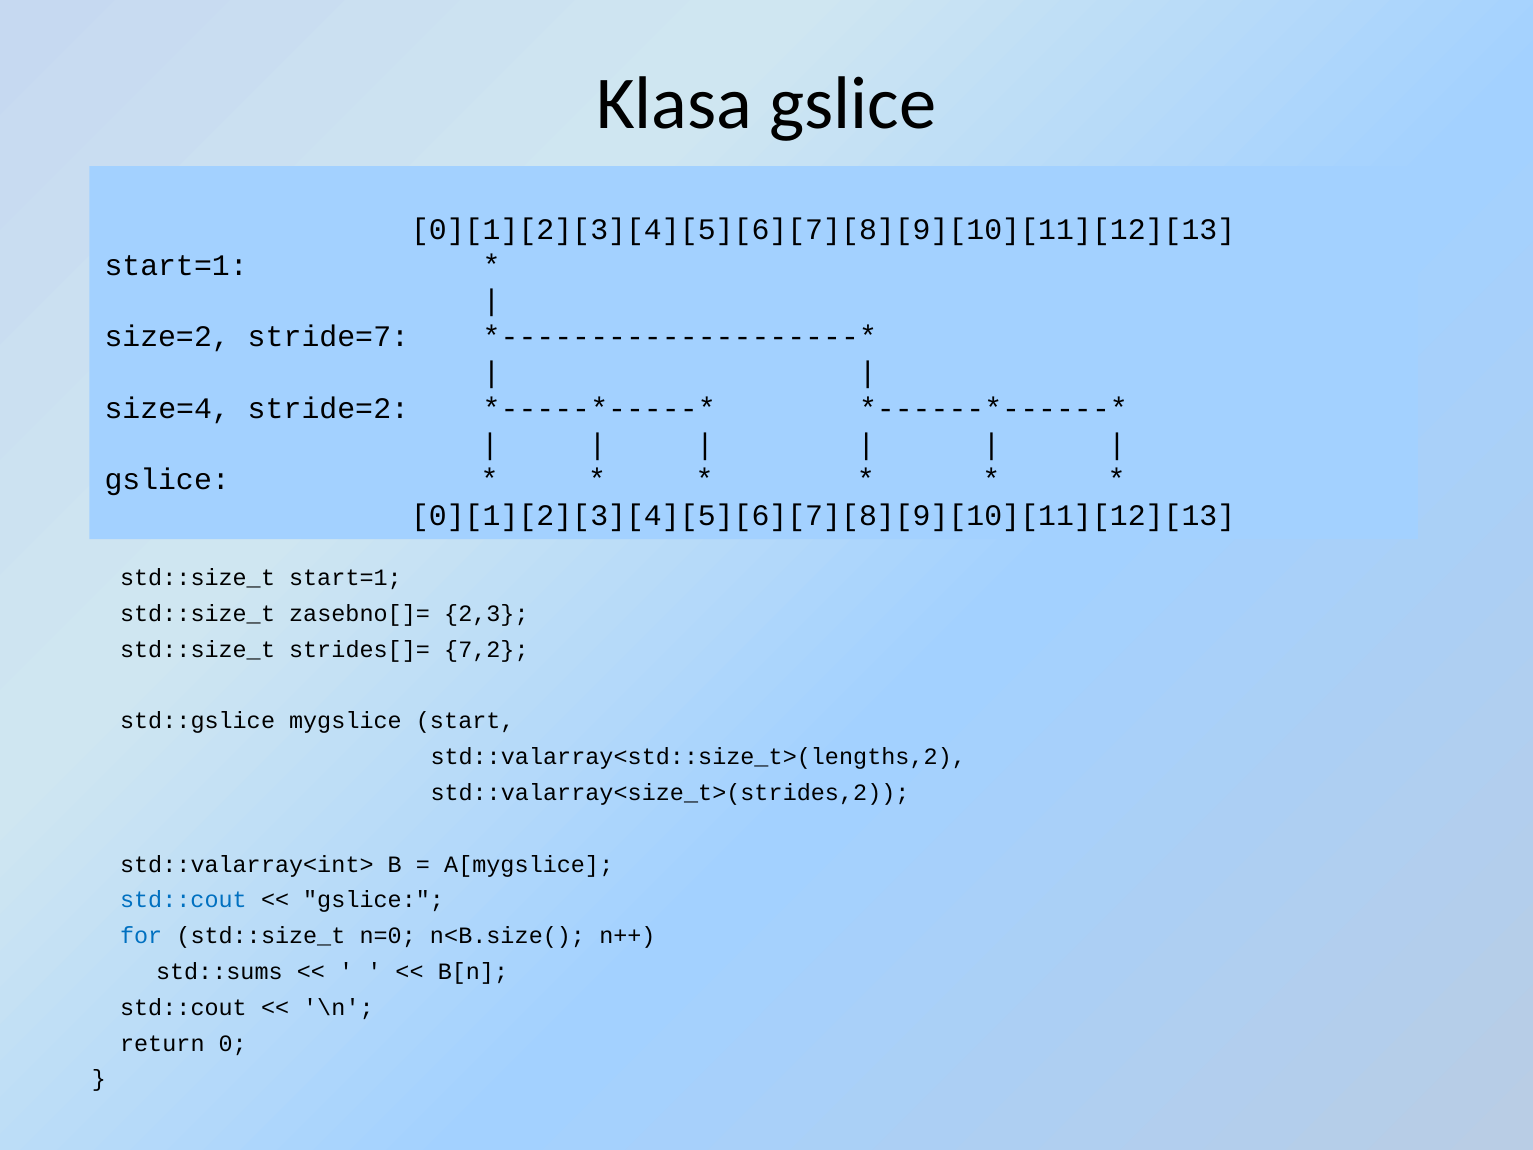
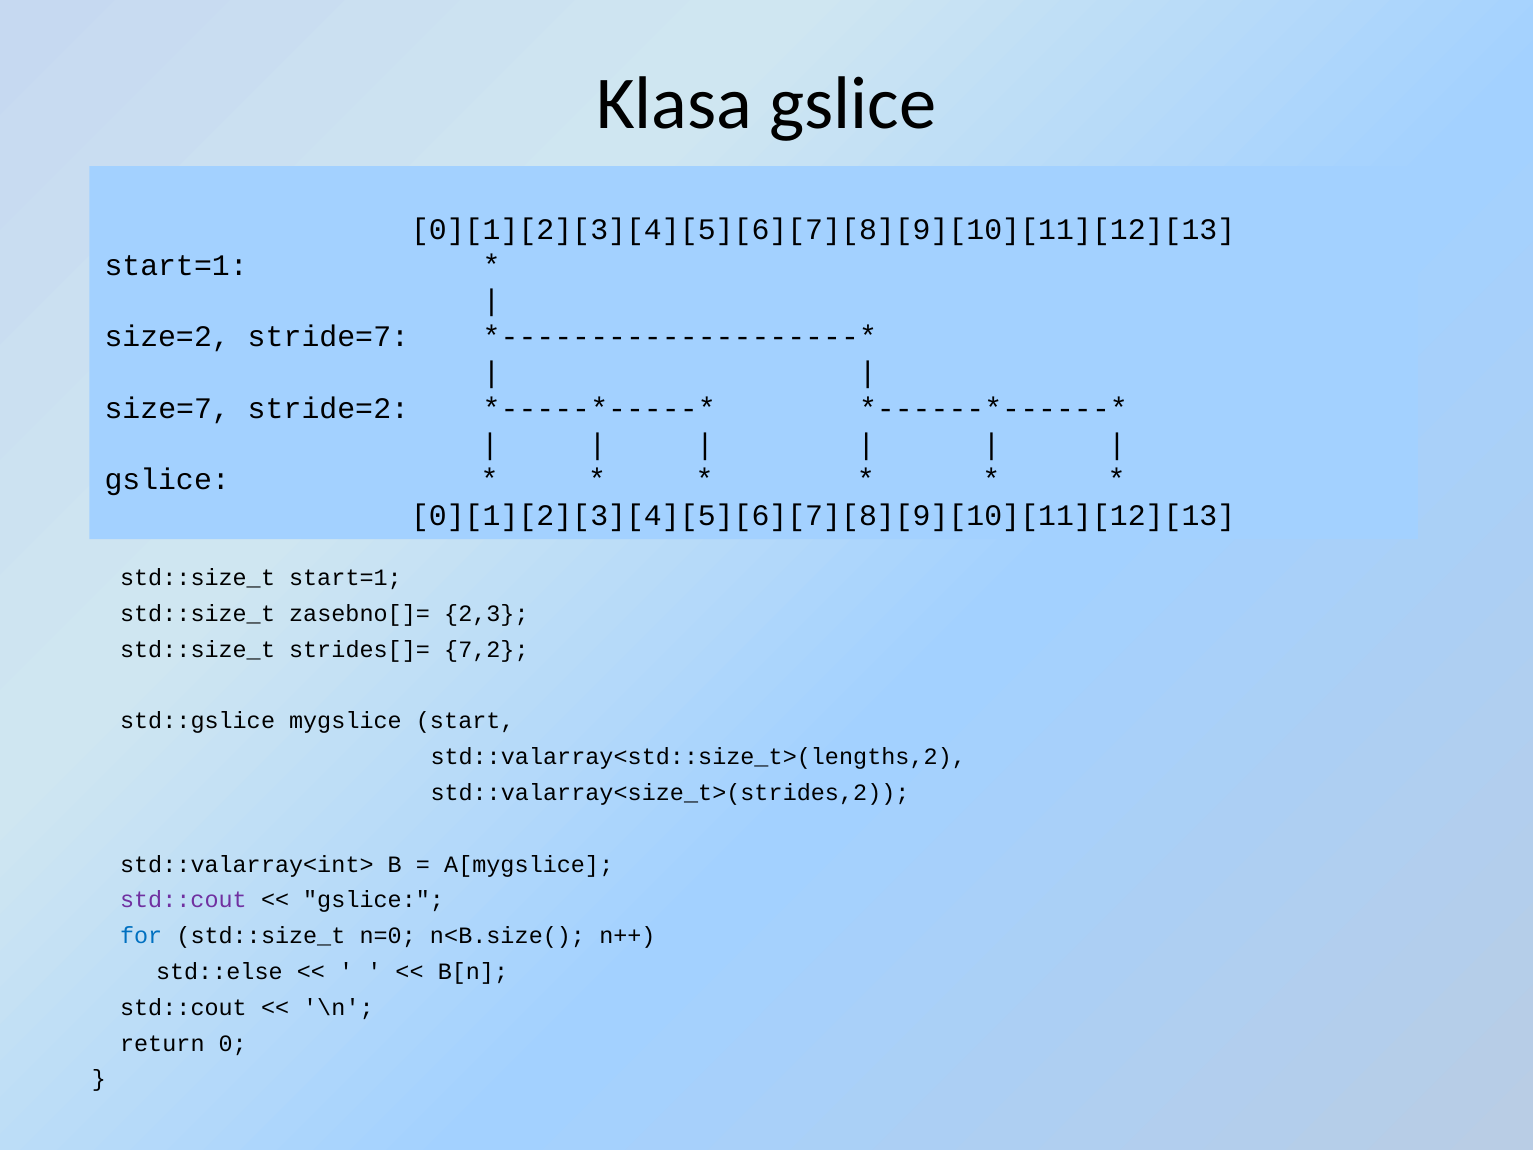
size=4: size=4 -> size=7
std::cout at (183, 900) colour: blue -> purple
std::sums: std::sums -> std::else
